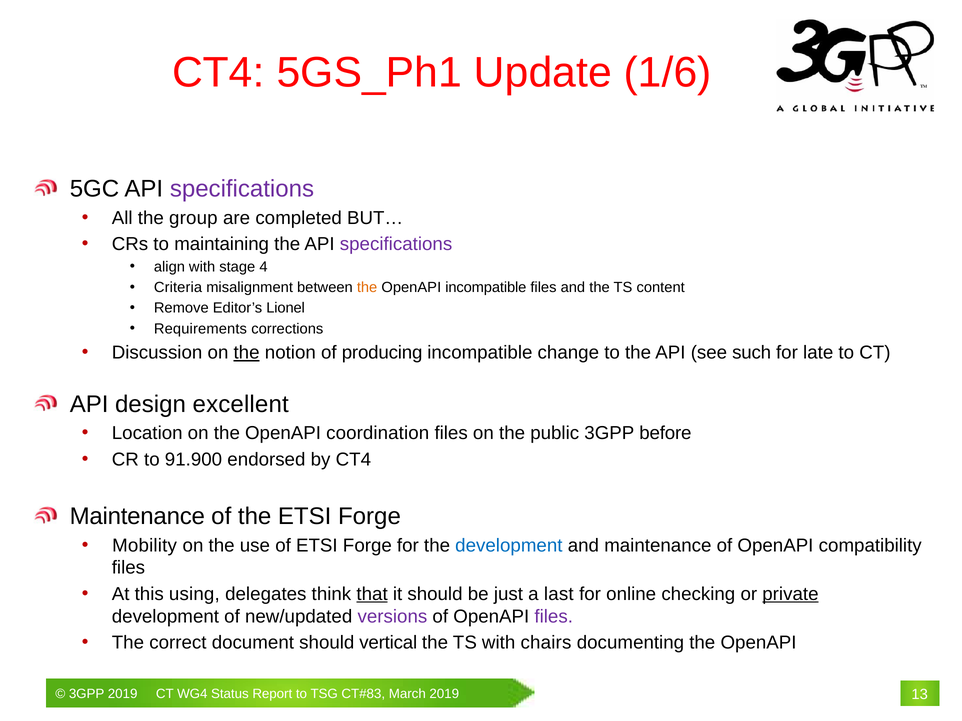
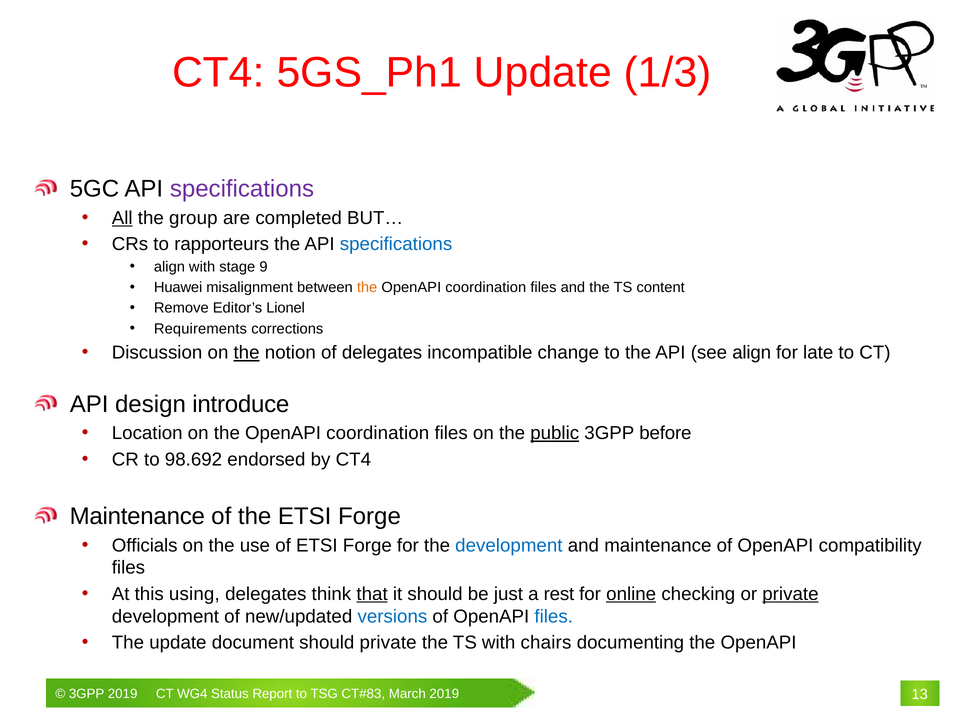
1/6: 1/6 -> 1/3
All underline: none -> present
maintaining: maintaining -> rapporteurs
specifications at (396, 244) colour: purple -> blue
4: 4 -> 9
Criteria: Criteria -> Huawei
incompatible at (486, 288): incompatible -> coordination
of producing: producing -> delegates
see such: such -> align
excellent: excellent -> introduce
public underline: none -> present
91.900: 91.900 -> 98.692
Mobility: Mobility -> Officials
last: last -> rest
online underline: none -> present
versions colour: purple -> blue
files at (554, 617) colour: purple -> blue
The correct: correct -> update
should vertical: vertical -> private
